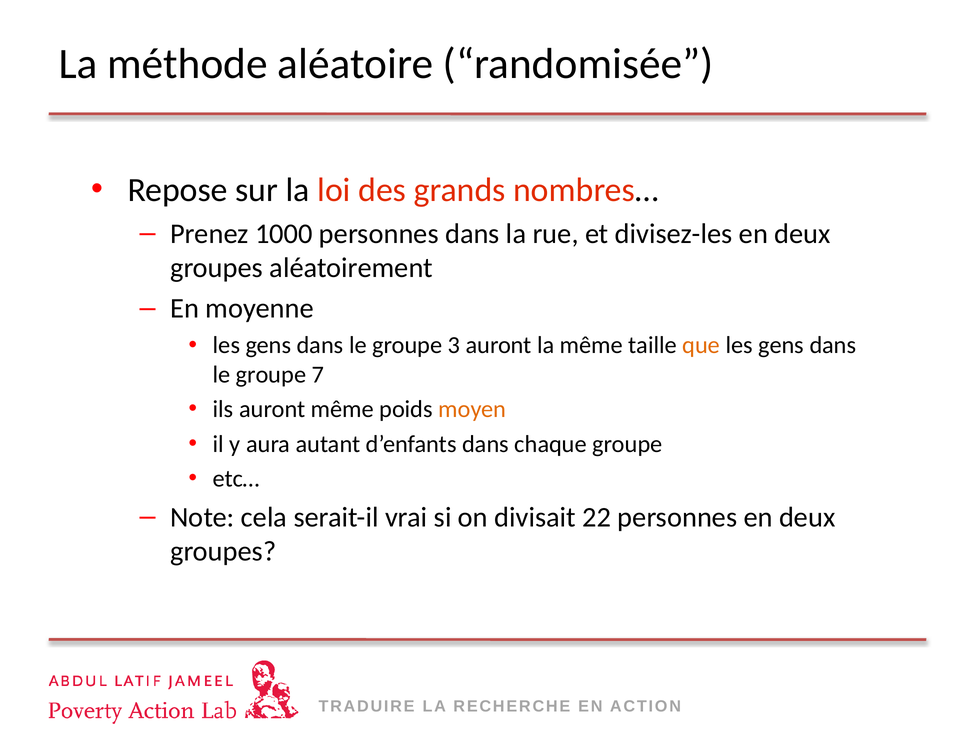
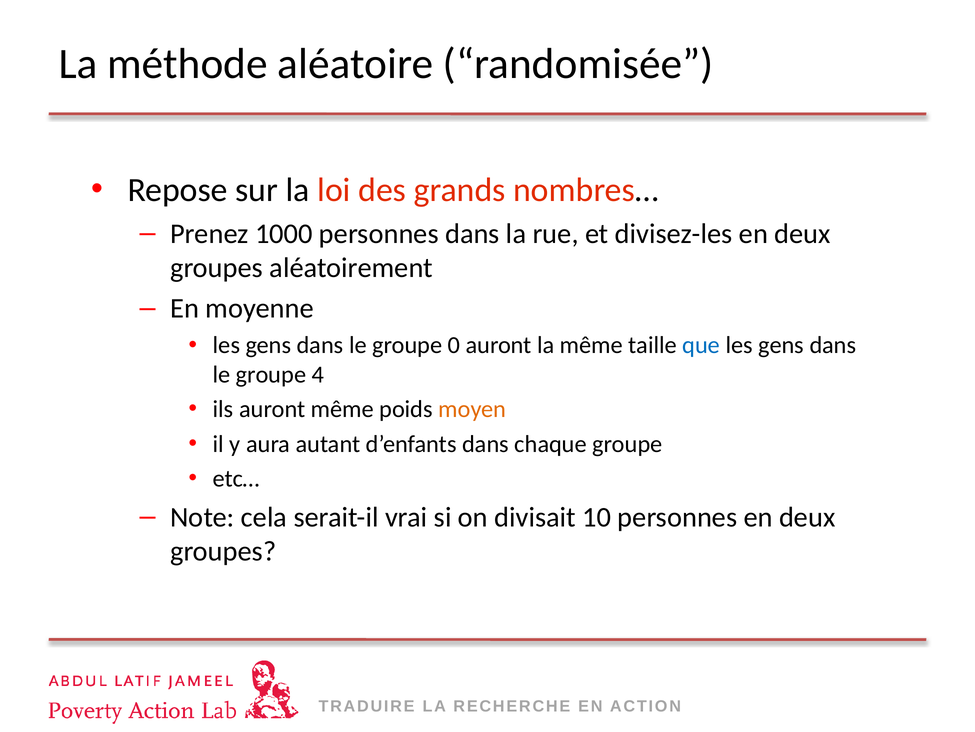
3: 3 -> 0
que colour: orange -> blue
7: 7 -> 4
22: 22 -> 10
